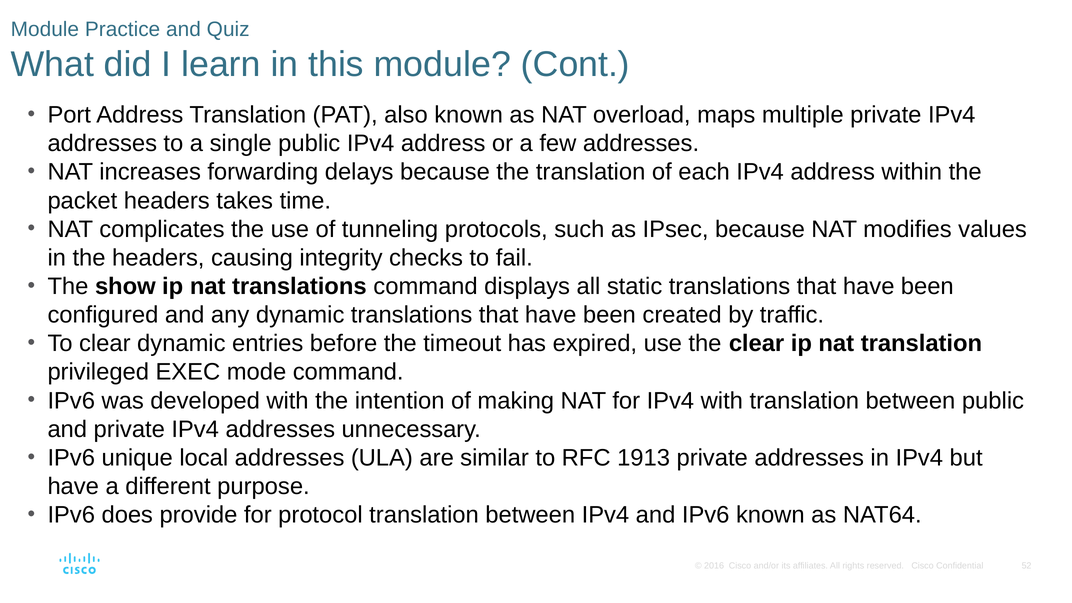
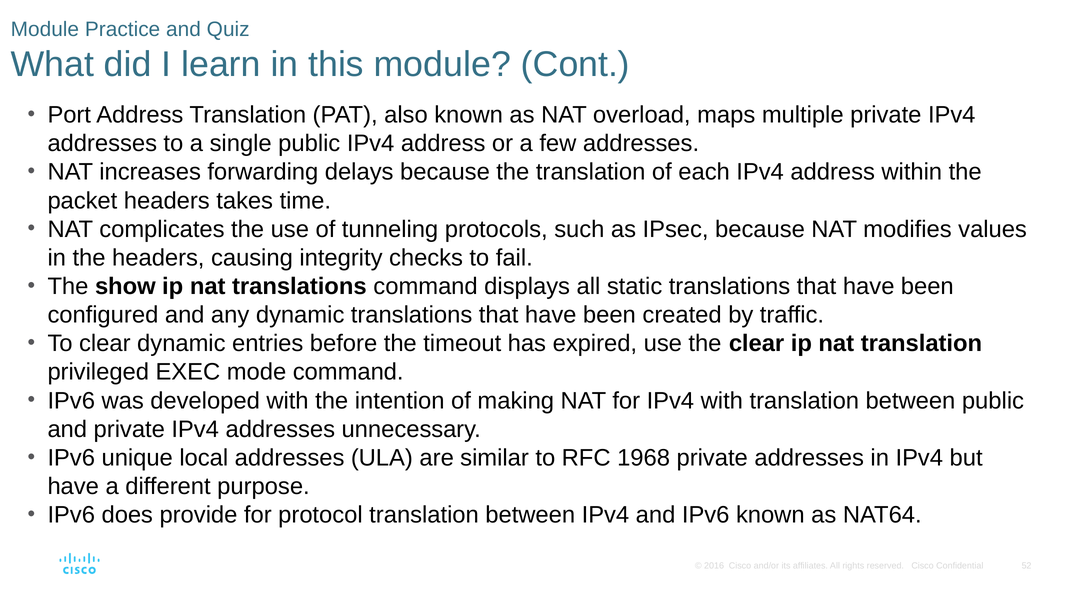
1913: 1913 -> 1968
